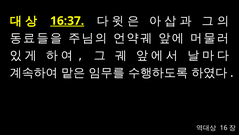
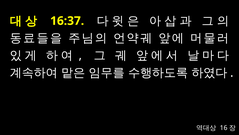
16:37 underline: present -> none
